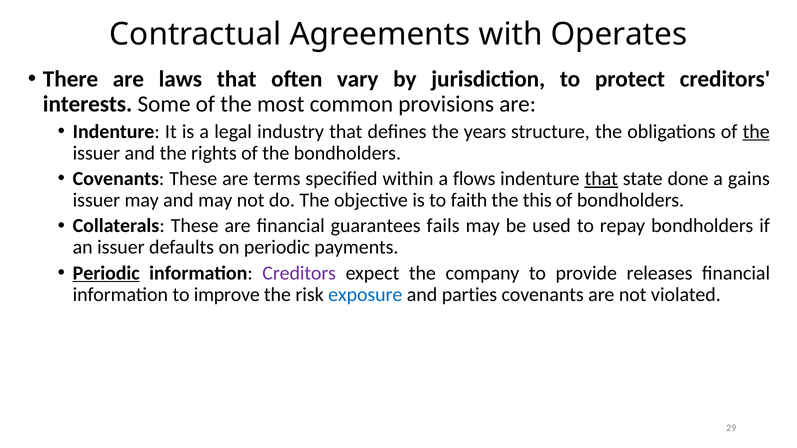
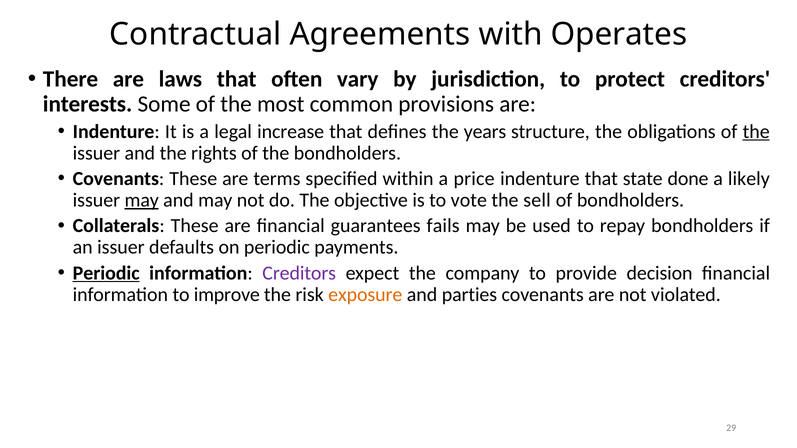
industry: industry -> increase
flows: flows -> price
that at (601, 179) underline: present -> none
gains: gains -> likely
may at (142, 200) underline: none -> present
faith: faith -> vote
this: this -> sell
releases: releases -> decision
exposure colour: blue -> orange
